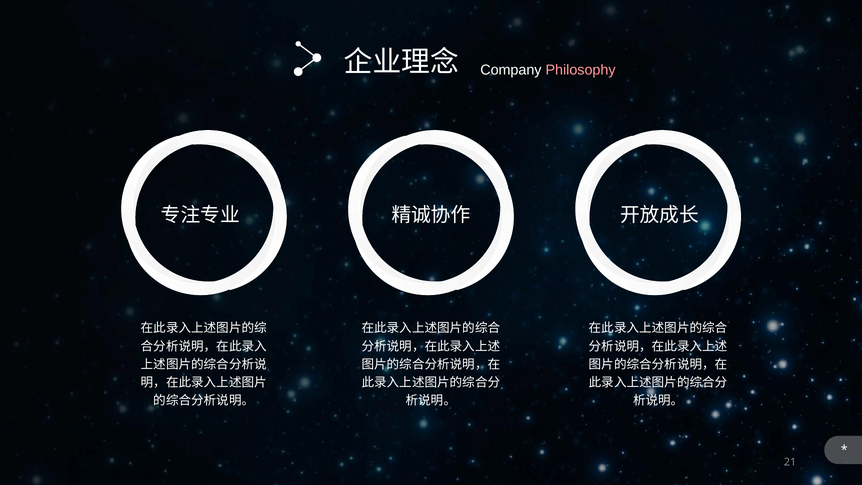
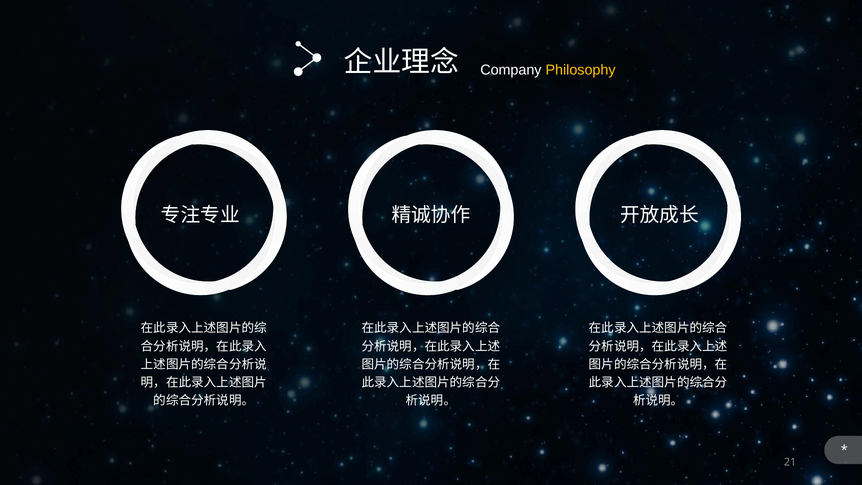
Philosophy colour: pink -> yellow
